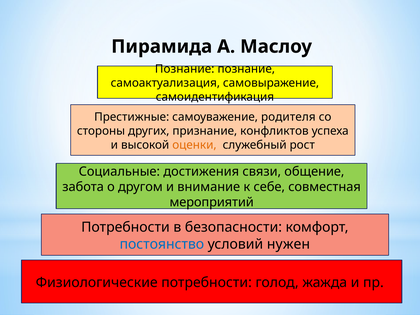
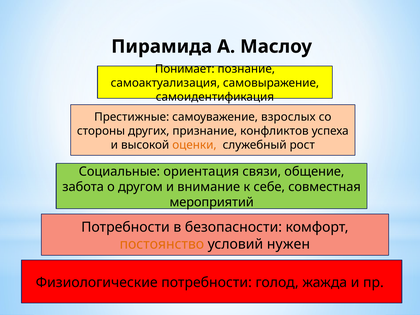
Познание at (185, 69): Познание -> Понимает
родителя: родителя -> взрослых
достижения: достижения -> ориентация
постоянство colour: blue -> orange
